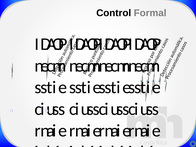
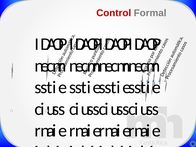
Control colour: black -> red
